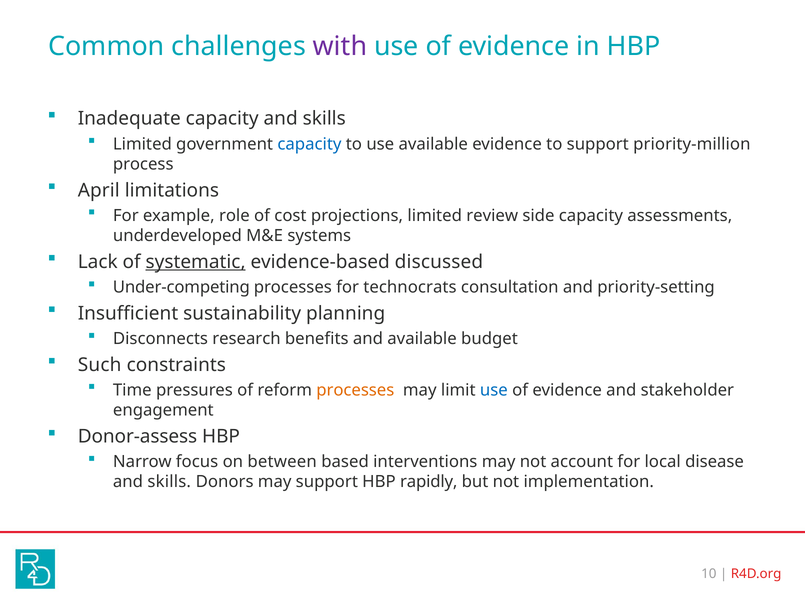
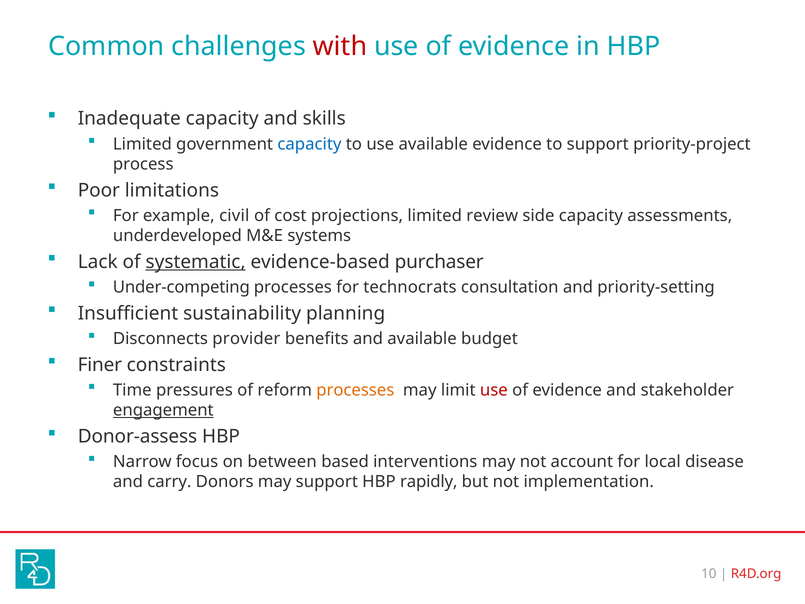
with colour: purple -> red
priority-million: priority-million -> priority-project
April: April -> Poor
role: role -> civil
discussed: discussed -> purchaser
research: research -> provider
Such: Such -> Finer
use at (494, 390) colour: blue -> red
engagement underline: none -> present
skills at (169, 482): skills -> carry
